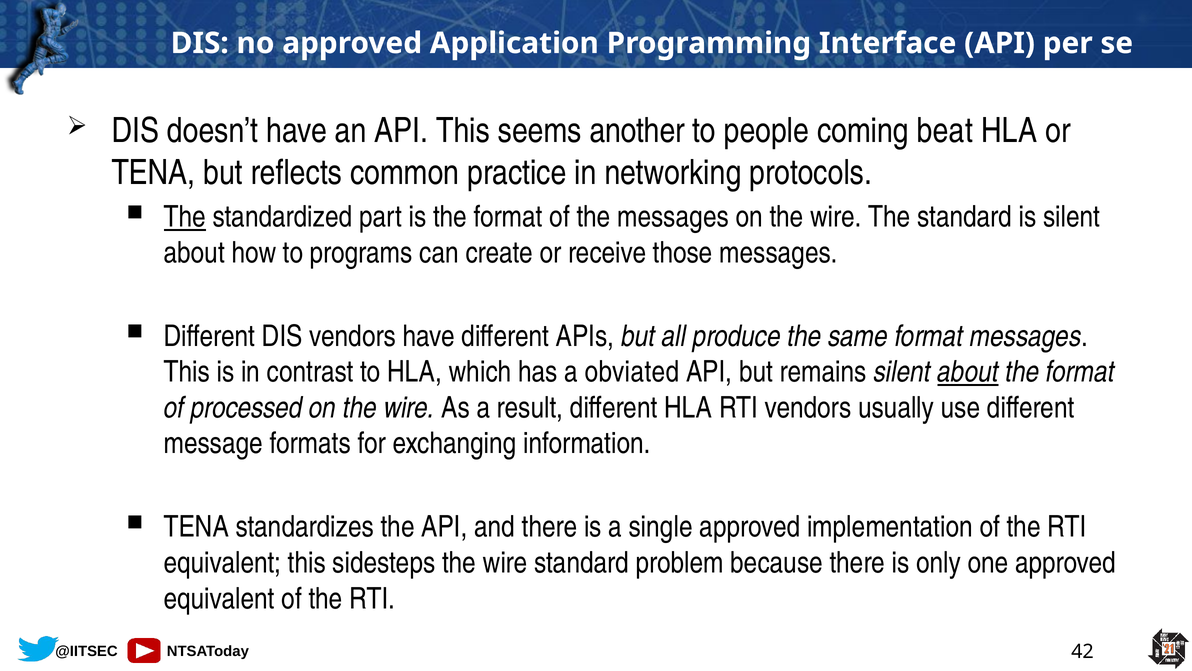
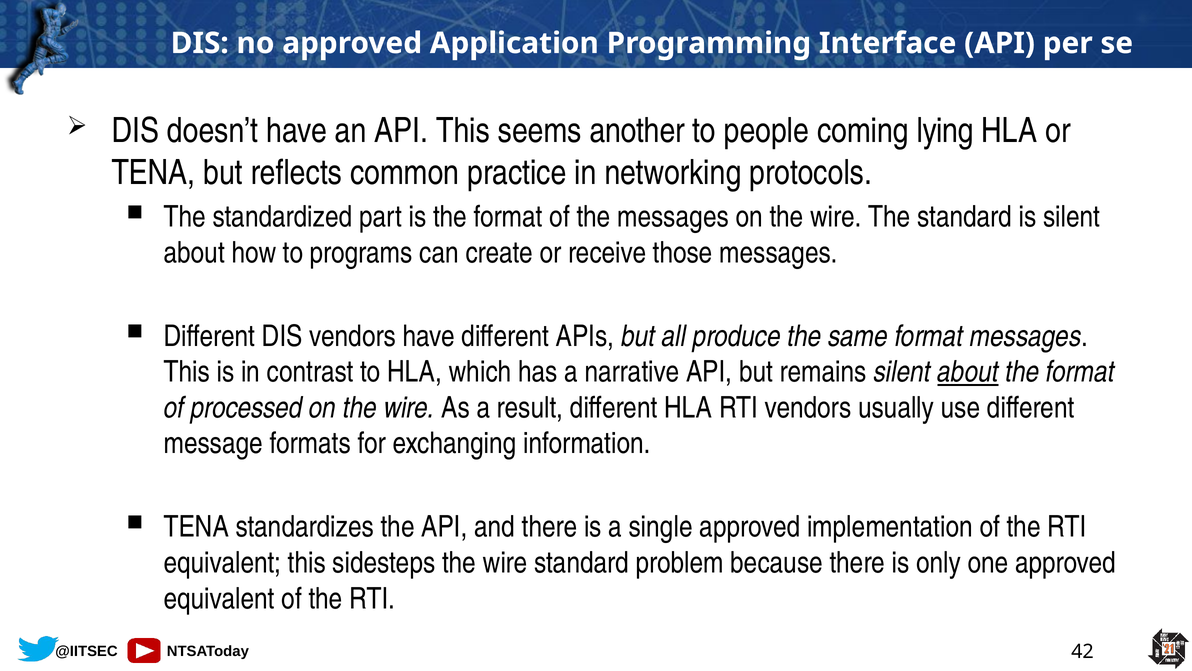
beat: beat -> lying
The at (185, 217) underline: present -> none
obviated: obviated -> narrative
